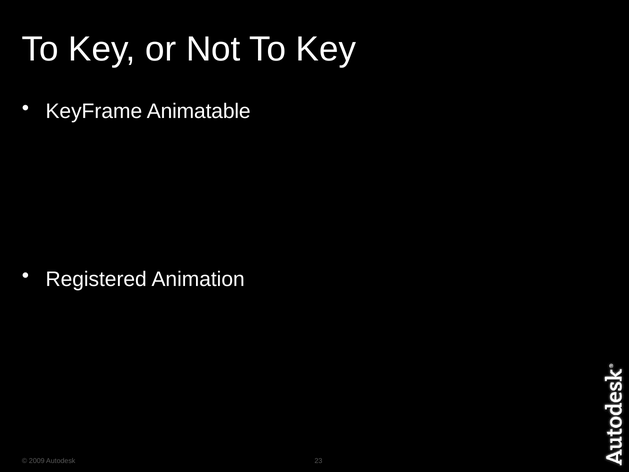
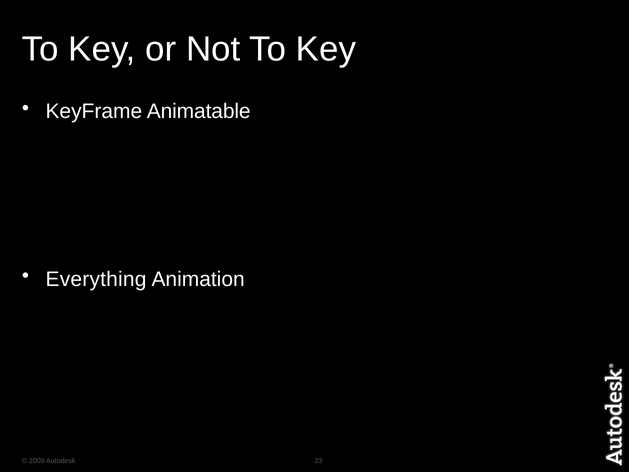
Registered: Registered -> Everything
